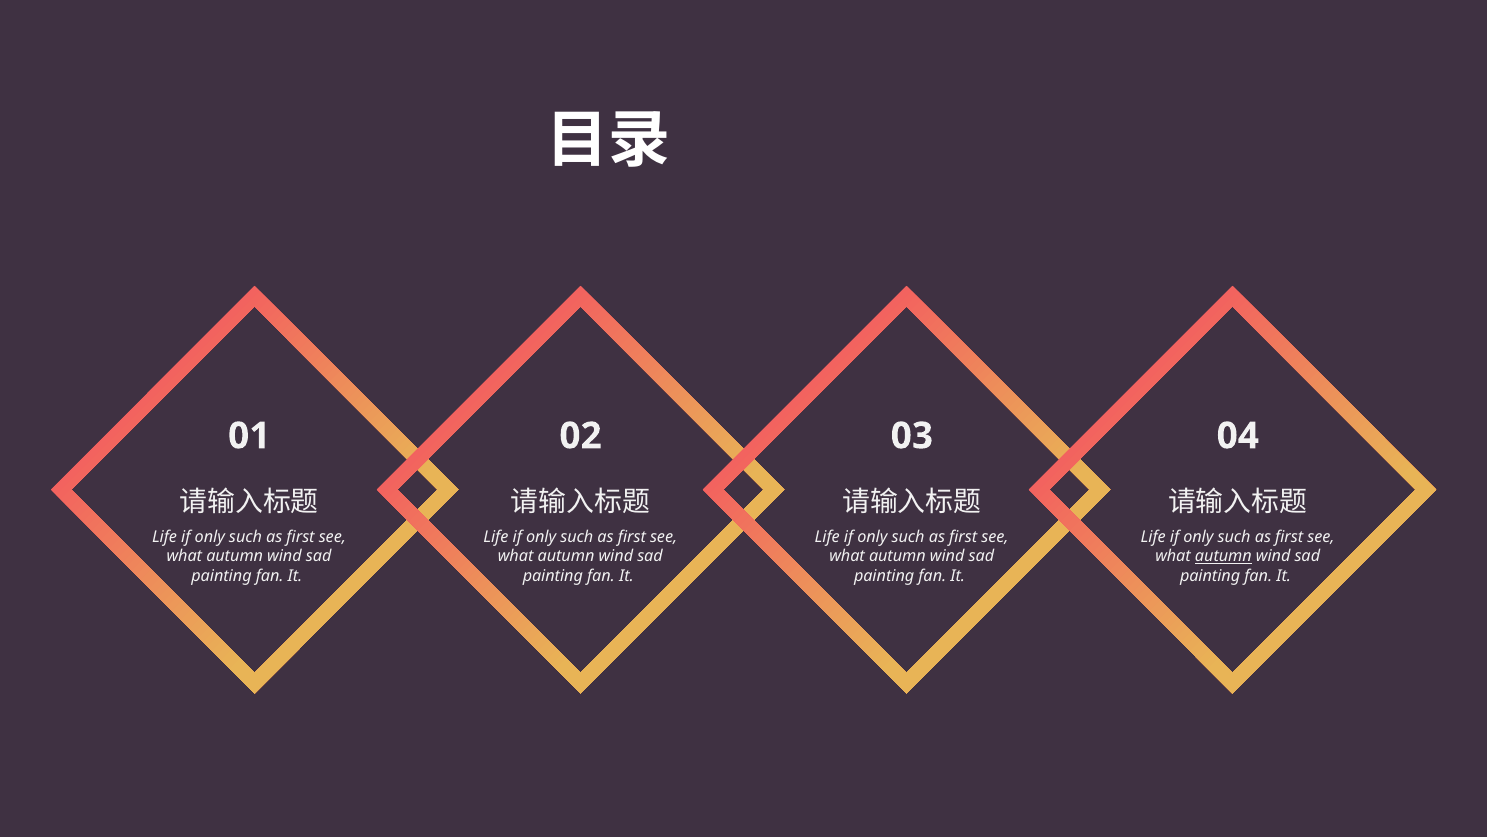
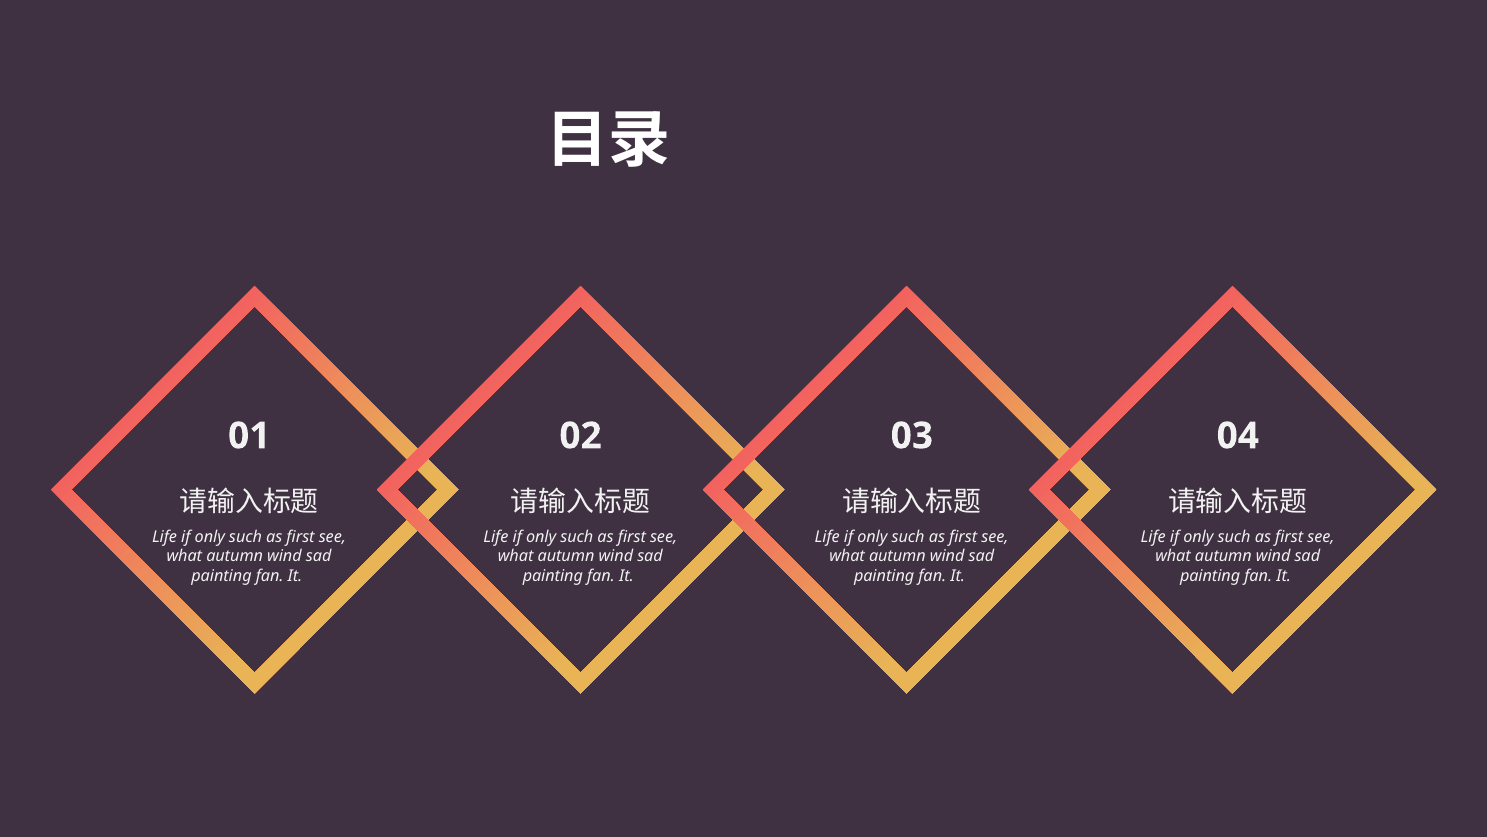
autumn at (1223, 556) underline: present -> none
